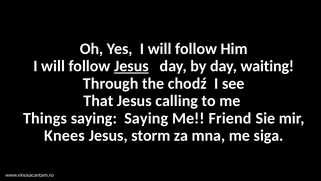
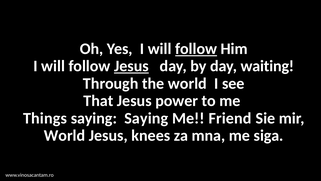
follow at (196, 49) underline: none -> present
the chodź: chodź -> world
calling: calling -> power
Knees at (65, 135): Knees -> World
storm: storm -> knees
